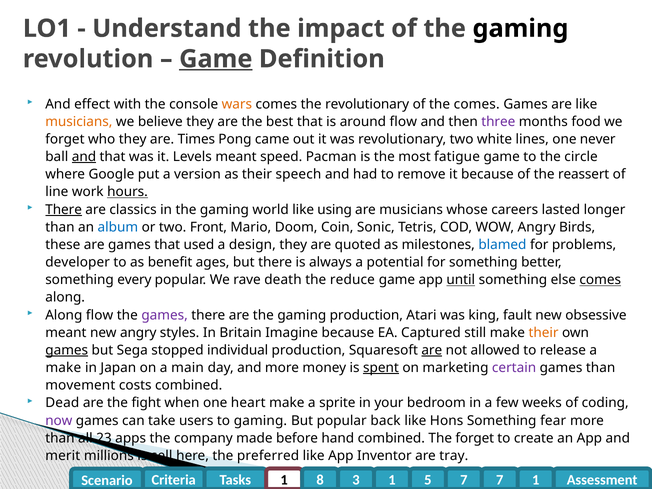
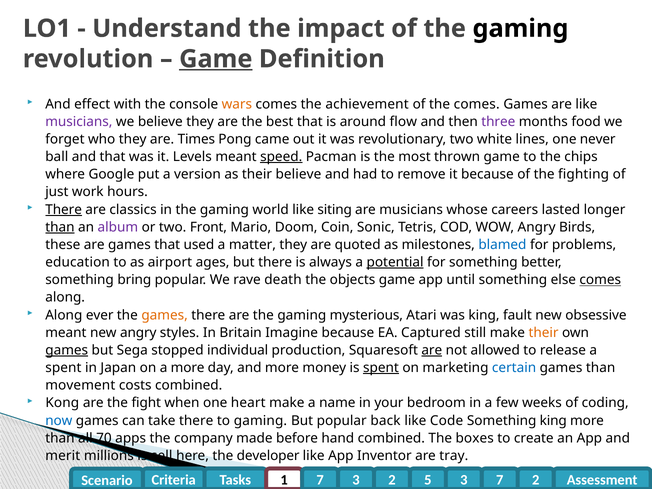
the revolutionary: revolutionary -> achievement
musicians at (79, 122) colour: orange -> purple
and at (84, 157) underline: present -> none
speed underline: none -> present
fatigue: fatigue -> thrown
circle: circle -> chips
their speech: speech -> believe
reassert: reassert -> fighting
line: line -> just
hours underline: present -> none
using: using -> siting
than at (60, 227) underline: none -> present
album colour: blue -> purple
design: design -> matter
developer: developer -> education
benefit: benefit -> airport
potential underline: none -> present
every: every -> bring
reduce: reduce -> objects
until underline: present -> none
Along flow: flow -> ever
games at (165, 315) colour: purple -> orange
gaming production: production -> mysterious
make at (63, 368): make -> spent
a main: main -> more
certain colour: purple -> blue
Dead: Dead -> Kong
sprite: sprite -> name
now colour: purple -> blue
take users: users -> there
Hons: Hons -> Code
Something fear: fear -> king
23: 23 -> 70
The forget: forget -> boxes
preferred: preferred -> developer
1 8: 8 -> 7
3 1: 1 -> 2
5 7: 7 -> 3
7 1: 1 -> 2
